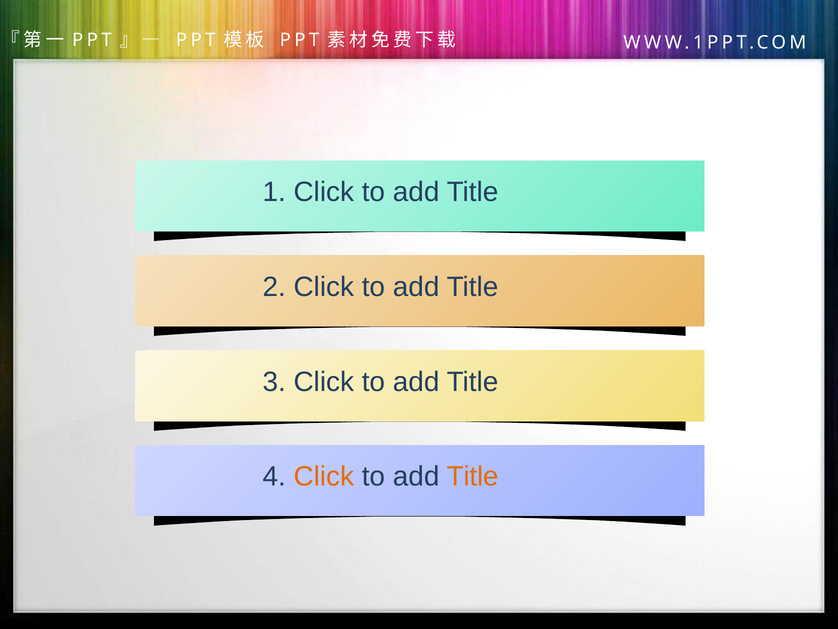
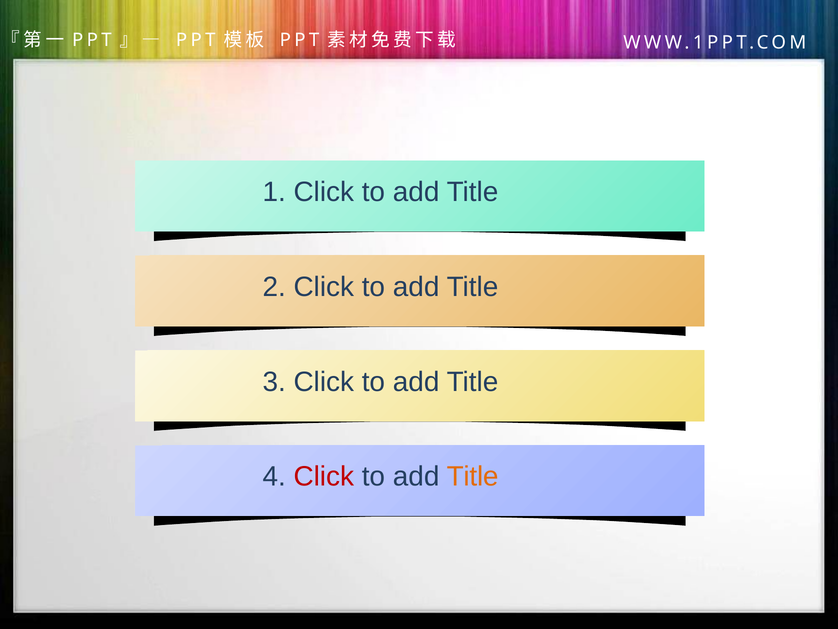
Click at (324, 476) colour: orange -> red
